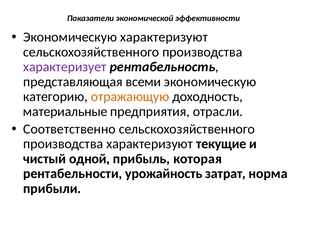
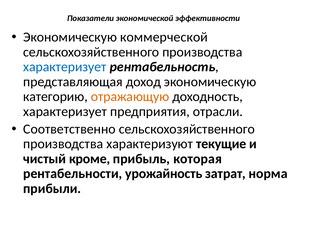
Экономическую характеризуют: характеризуют -> коммерческой
характеризует at (65, 67) colour: purple -> blue
всеми: всеми -> доход
материальные at (65, 111): материальные -> характеризует
одной: одной -> кроме
